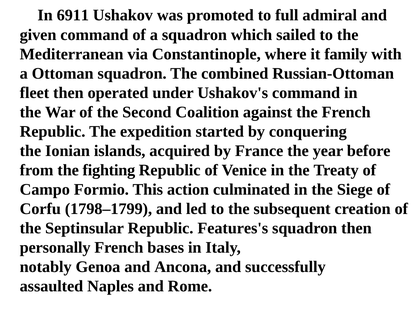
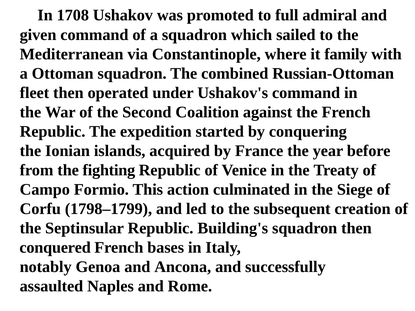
6911: 6911 -> 1708
Features's: Features's -> Building's
personally: personally -> conquered
